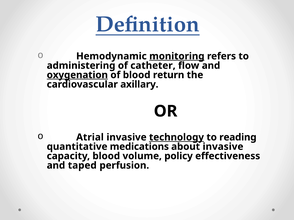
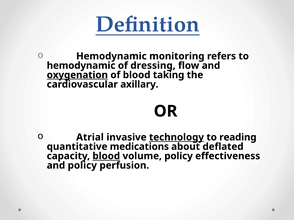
monitoring underline: present -> none
administering at (81, 66): administering -> hemodynamic
catheter: catheter -> dressing
return: return -> taking
about invasive: invasive -> deflated
blood at (106, 156) underline: none -> present
and taped: taped -> policy
